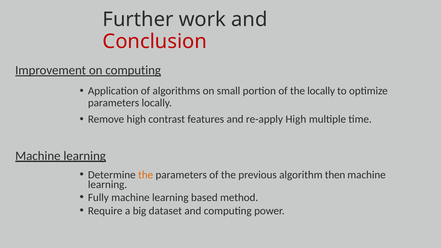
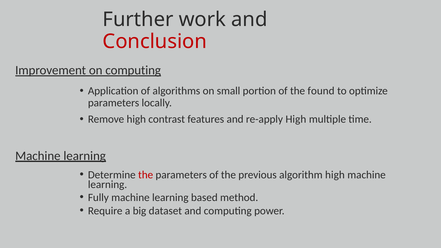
the locally: locally -> found
the at (146, 175) colour: orange -> red
algorithm then: then -> high
